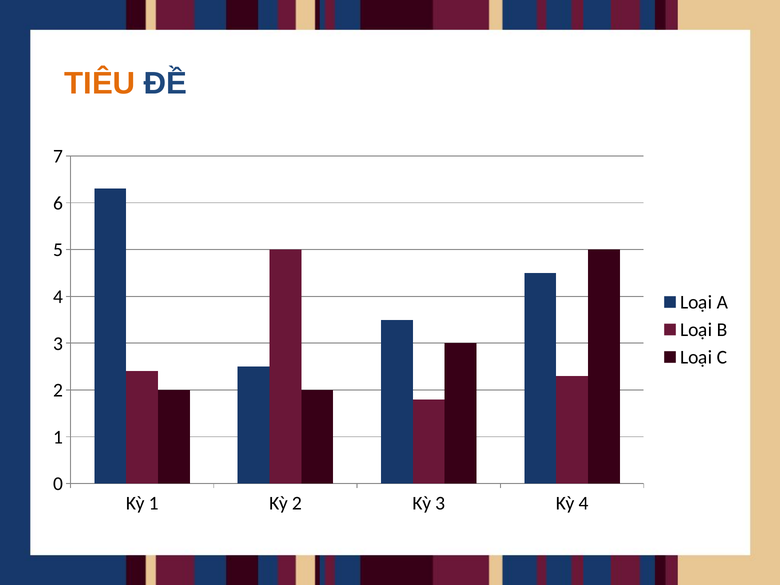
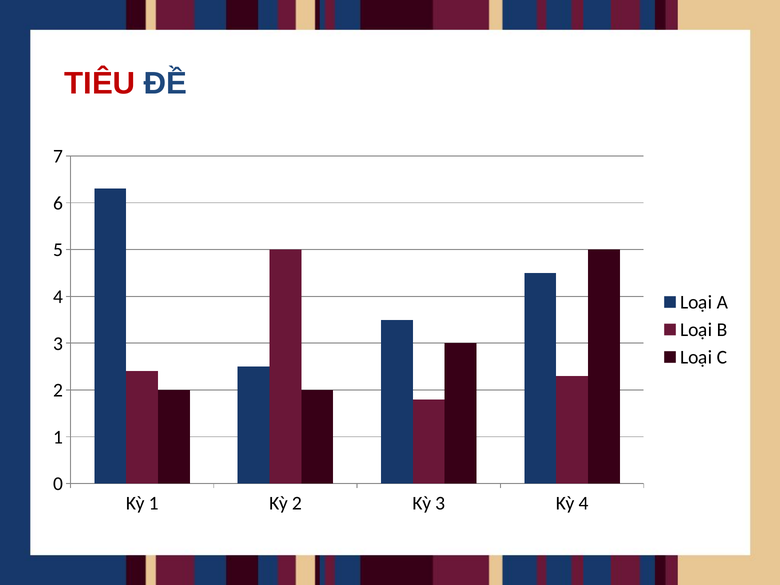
TIÊU colour: orange -> red
